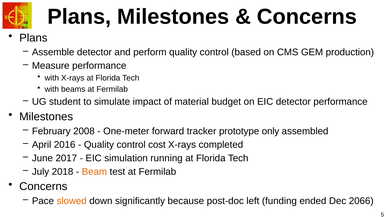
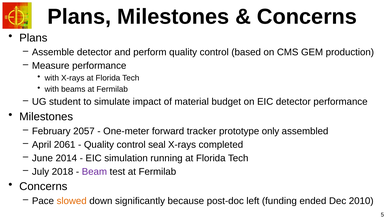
2008: 2008 -> 2057
2016: 2016 -> 2061
cost: cost -> seal
2017: 2017 -> 2014
Beam colour: orange -> purple
2066: 2066 -> 2010
